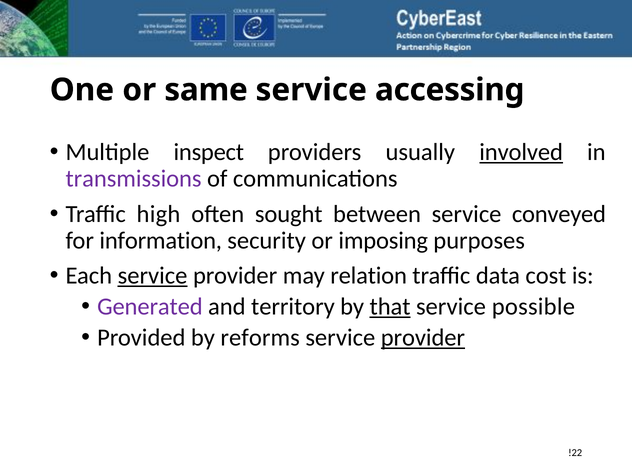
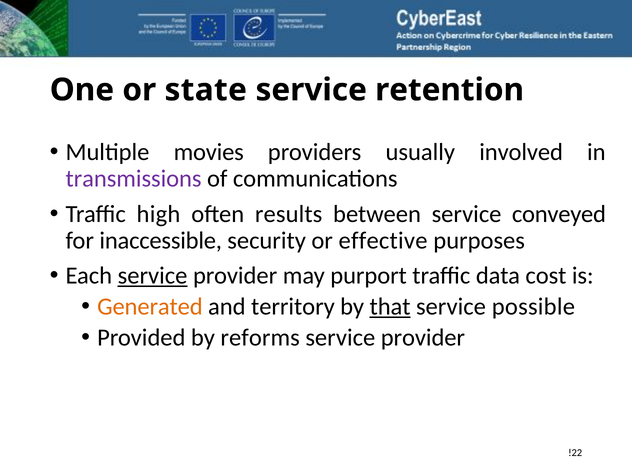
same: same -> state
accessing: accessing -> retention
inspect: inspect -> movies
involved underline: present -> none
sought: sought -> results
information: information -> inaccessible
imposing: imposing -> effective
relation: relation -> purport
Generated colour: purple -> orange
provider at (423, 338) underline: present -> none
